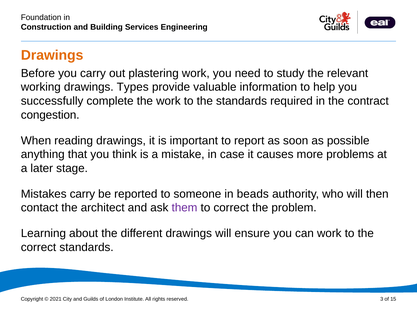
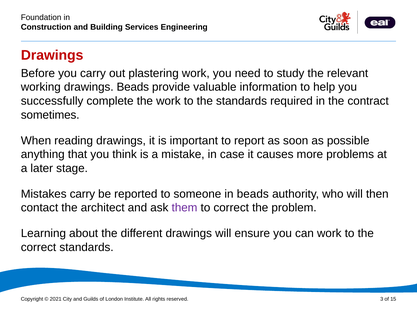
Drawings at (52, 55) colour: orange -> red
drawings Types: Types -> Beads
congestion: congestion -> sometimes
